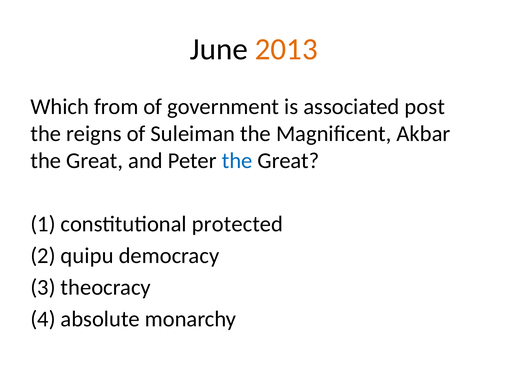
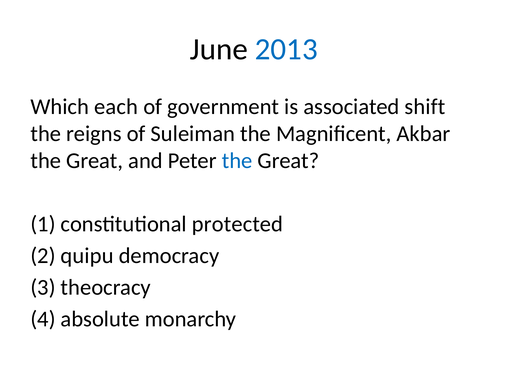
2013 colour: orange -> blue
from: from -> each
post: post -> shift
